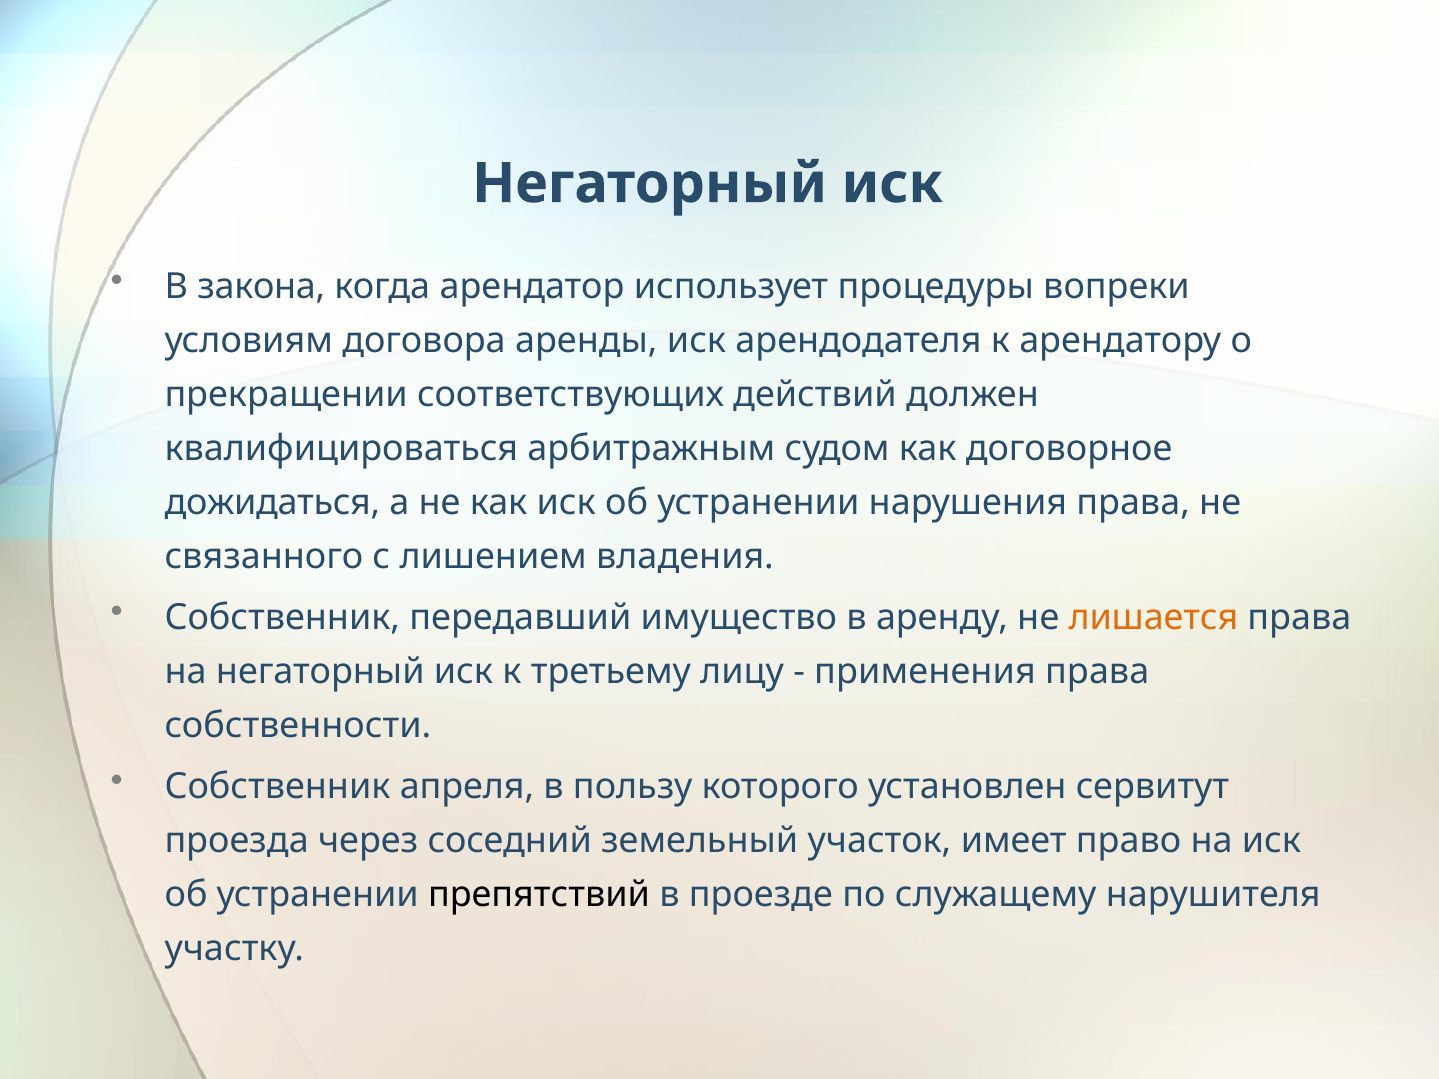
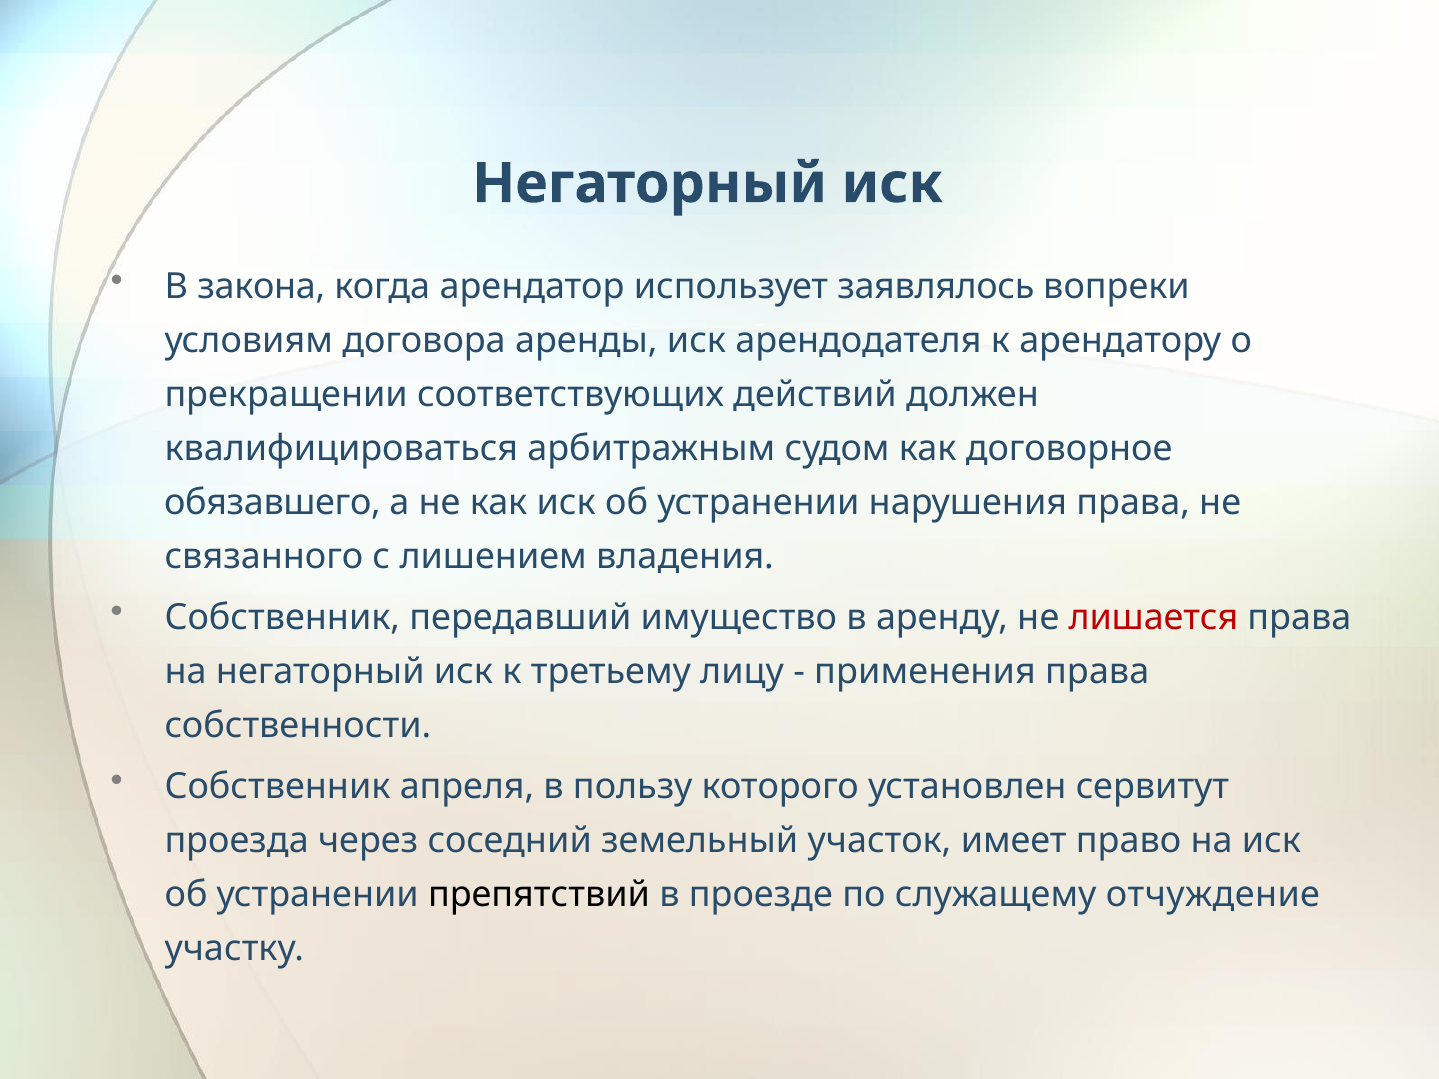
процедуры: процедуры -> заявлялось
дожидаться: дожидаться -> обязавшего
лишается colour: orange -> red
нарушителя: нарушителя -> отчуждение
